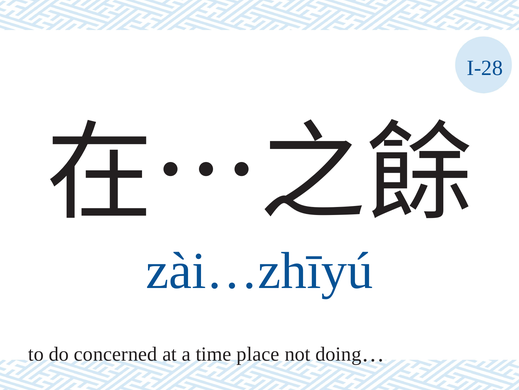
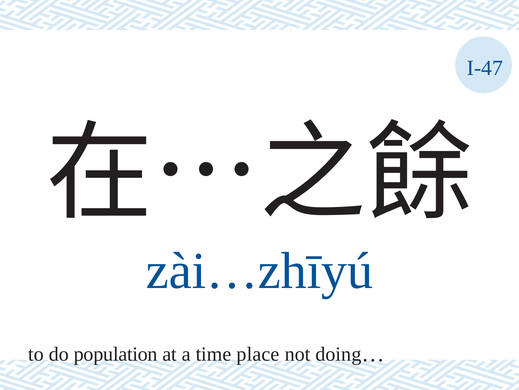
I-28: I-28 -> I-47
concerned: concerned -> population
